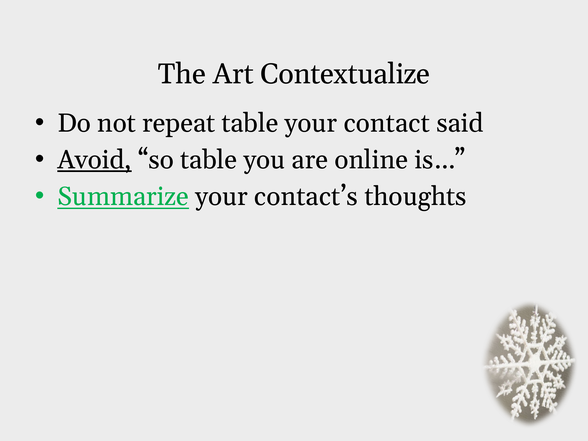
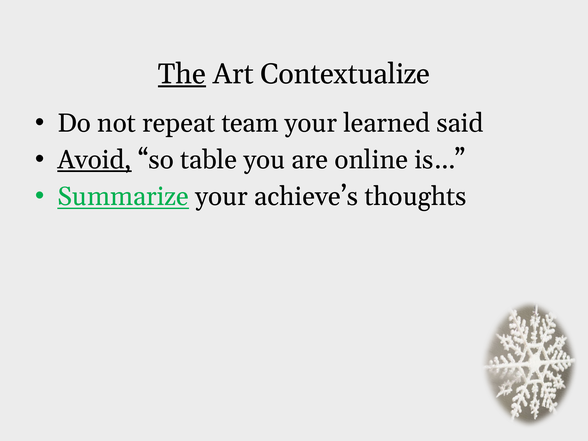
The underline: none -> present
repeat table: table -> team
contact: contact -> learned
contact’s: contact’s -> achieve’s
